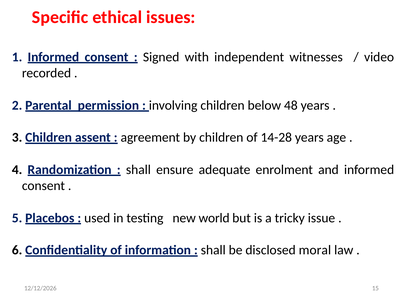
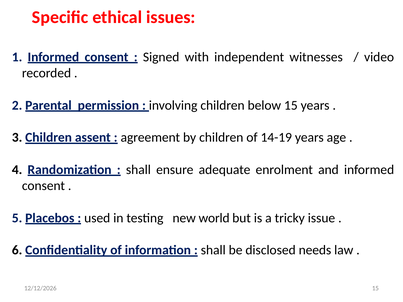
below 48: 48 -> 15
14-28: 14-28 -> 14-19
moral: moral -> needs
